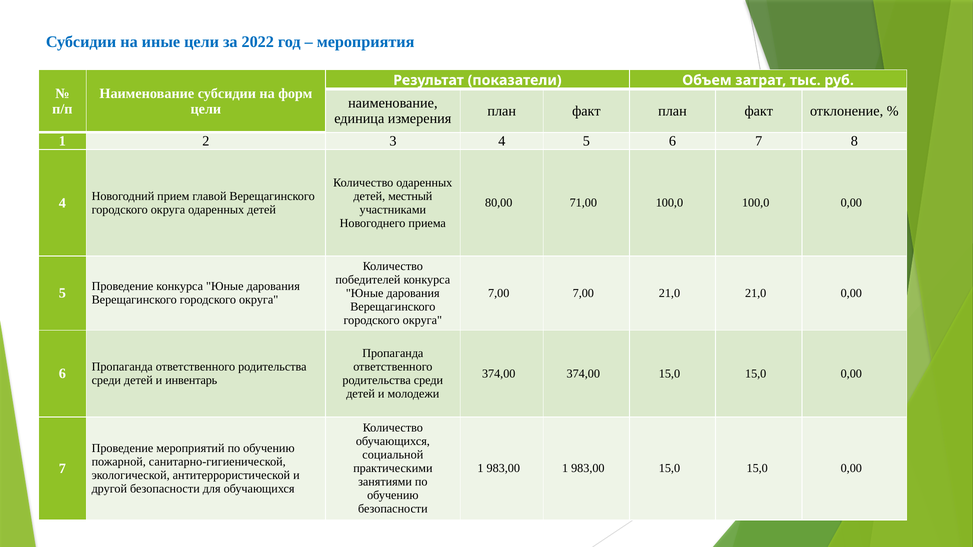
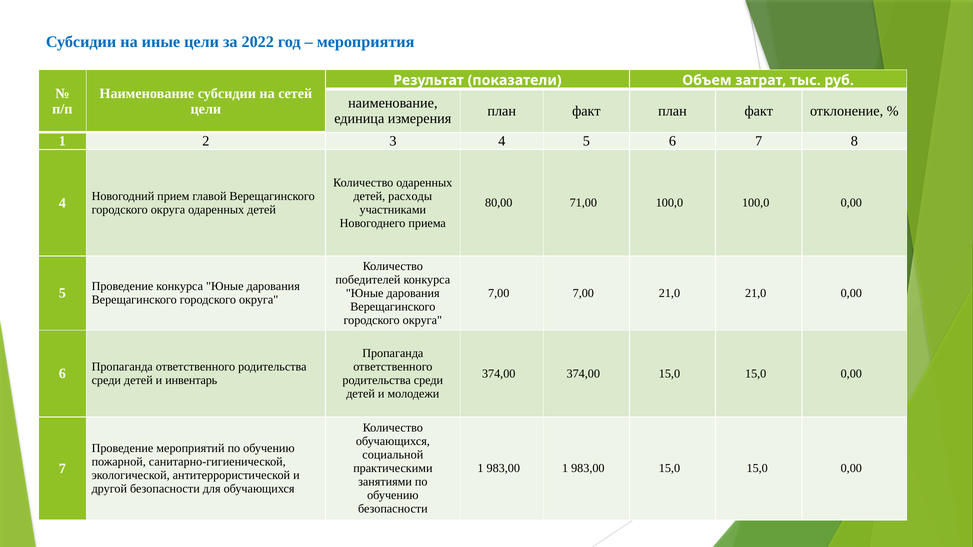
форм: форм -> сетей
местный: местный -> расходы
